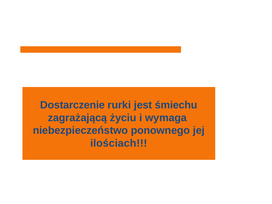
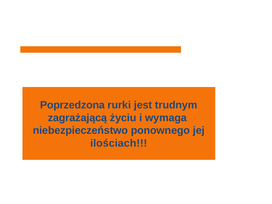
Dostarczenie: Dostarczenie -> Poprzedzona
śmiechu: śmiechu -> trudnym
